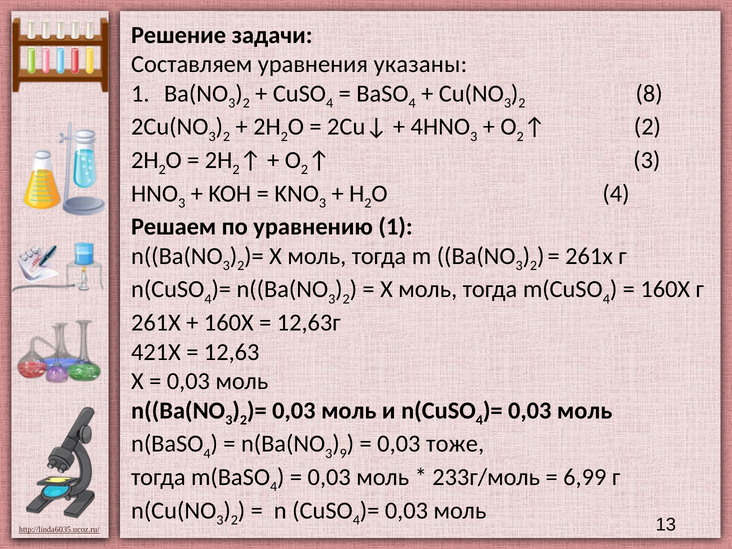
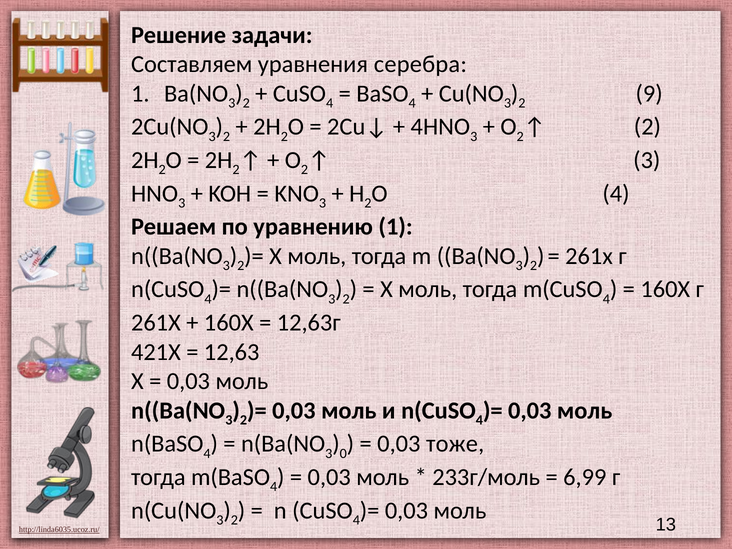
указаны: указаны -> серебра
8: 8 -> 9
9: 9 -> 0
